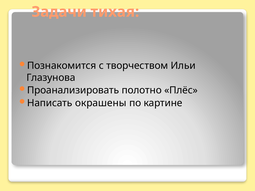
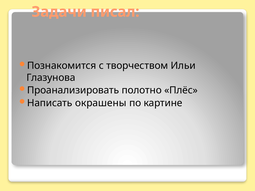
тихая: тихая -> писал
